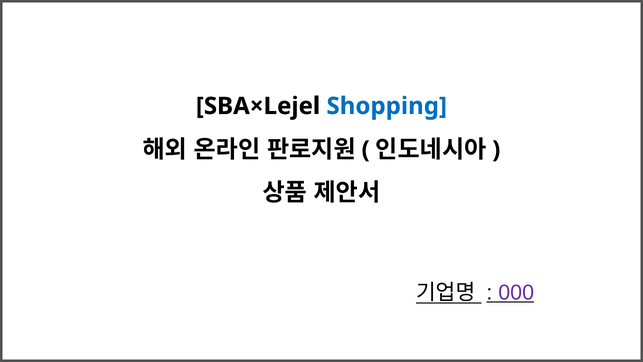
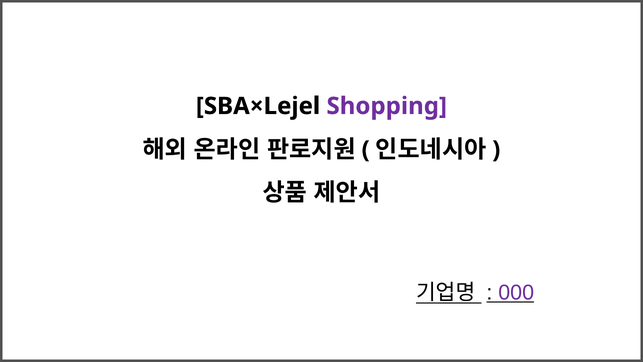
Shopping colour: blue -> purple
